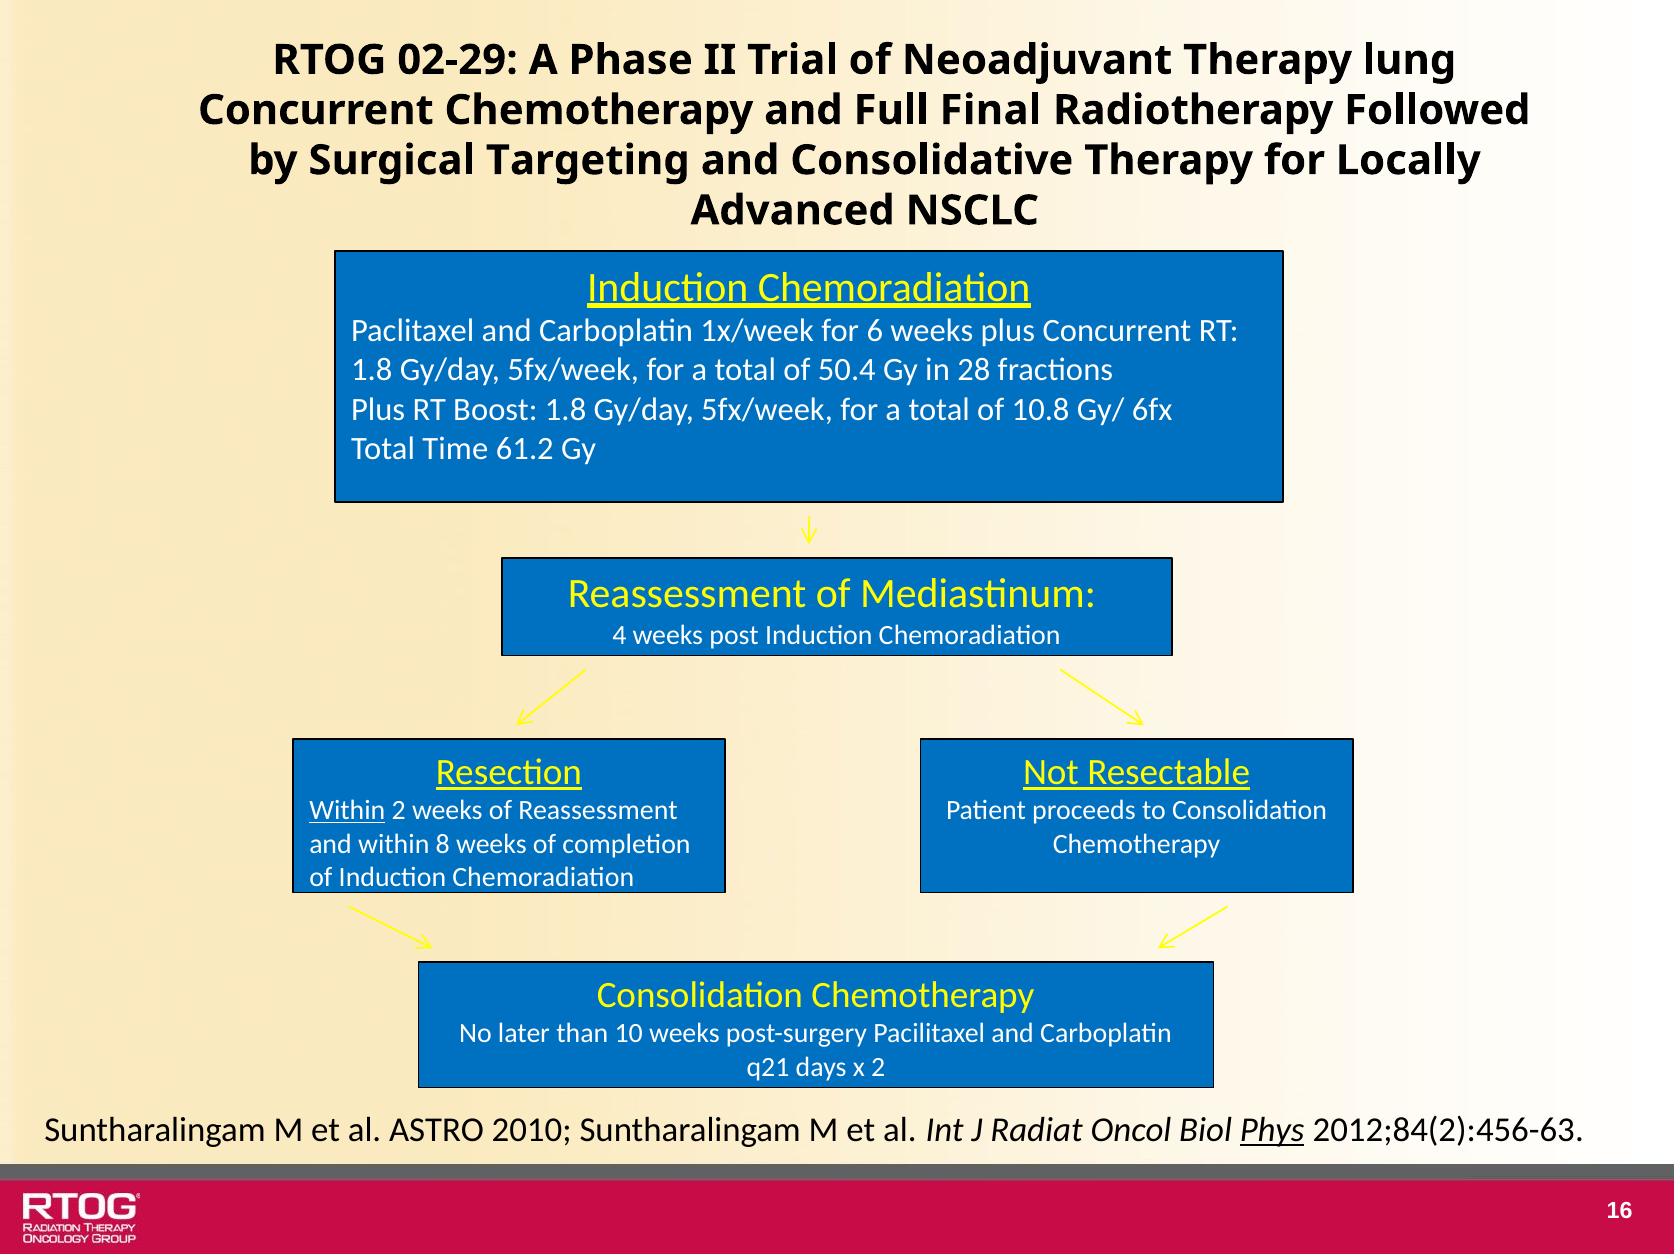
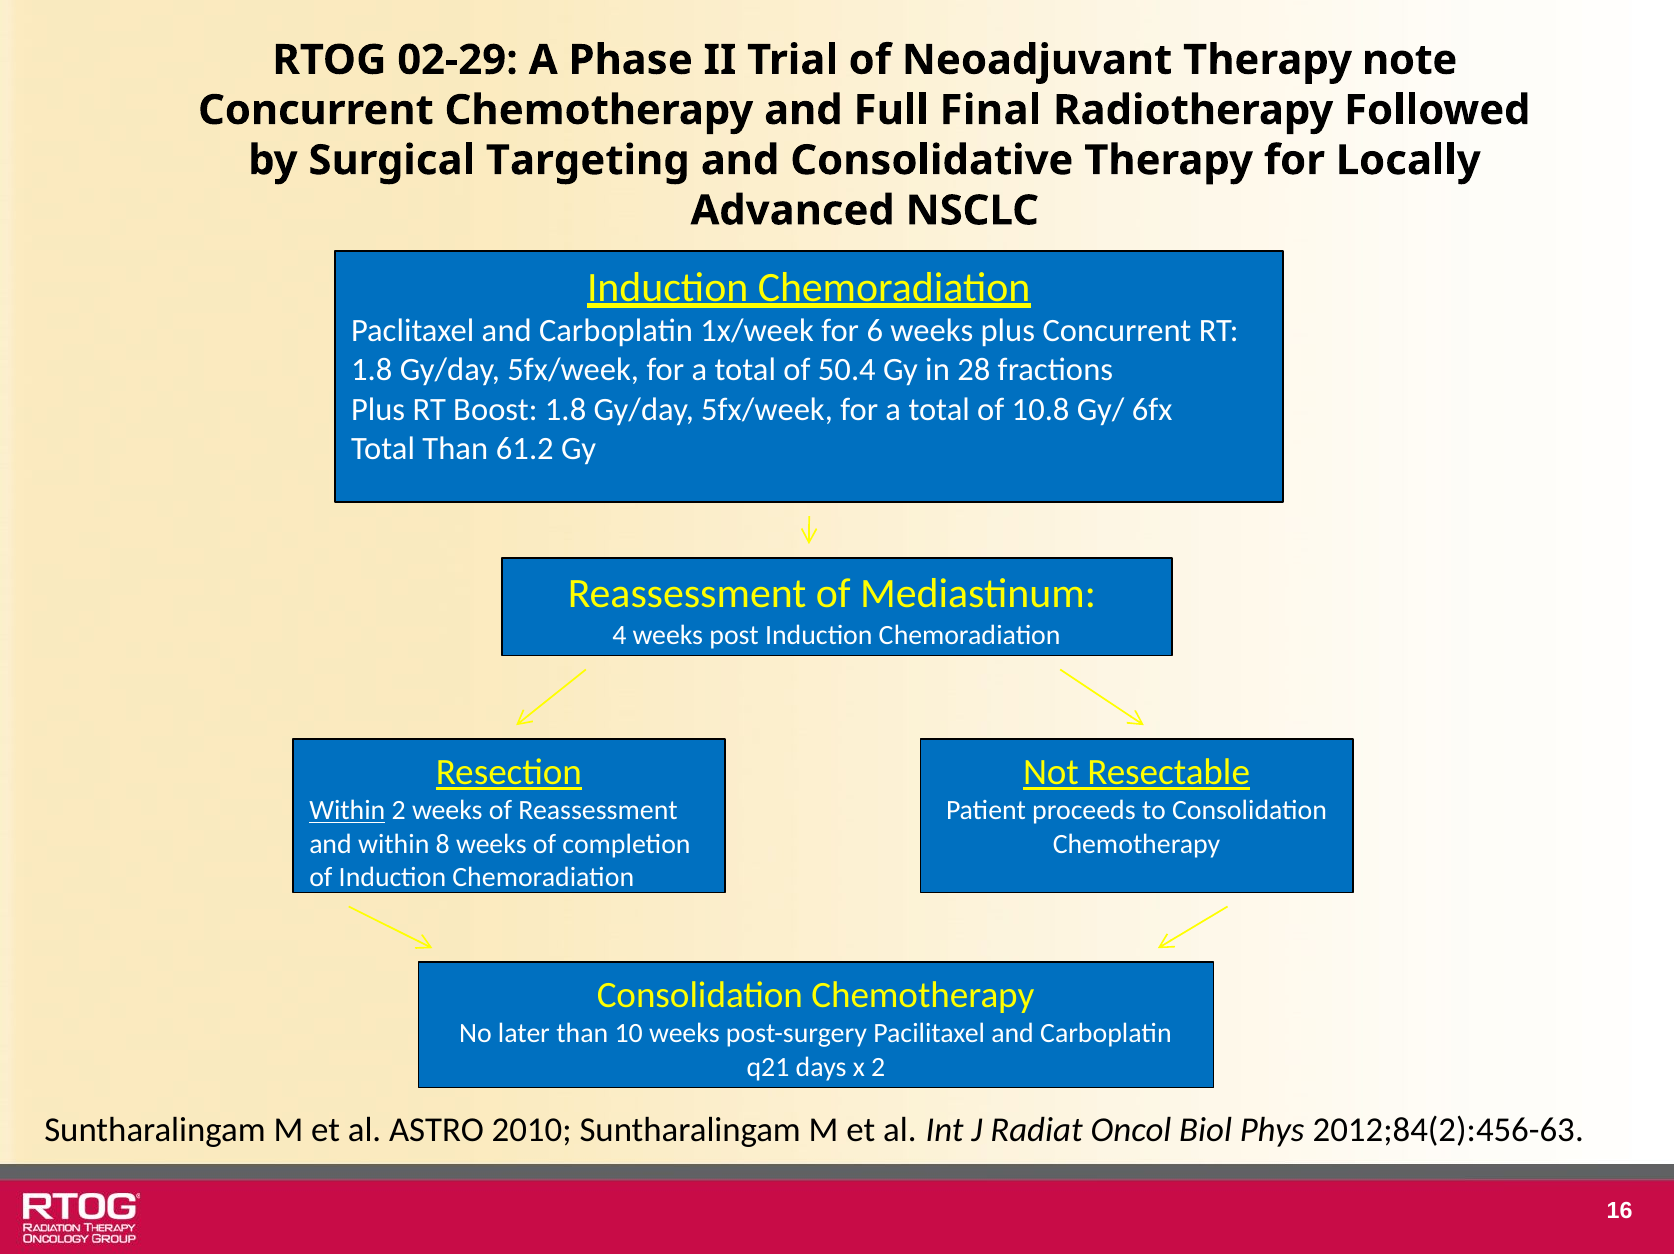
lung: lung -> note
Total Time: Time -> Than
Phys underline: present -> none
